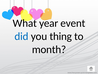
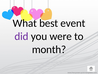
year: year -> best
did colour: blue -> purple
thing: thing -> were
